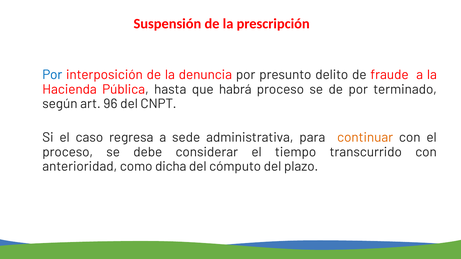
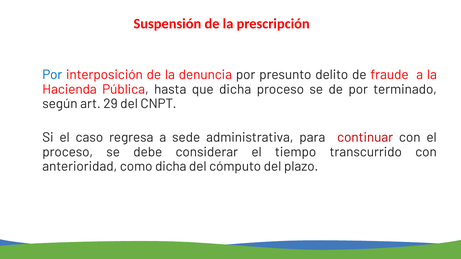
que habrá: habrá -> dicha
96: 96 -> 29
continuar colour: orange -> red
